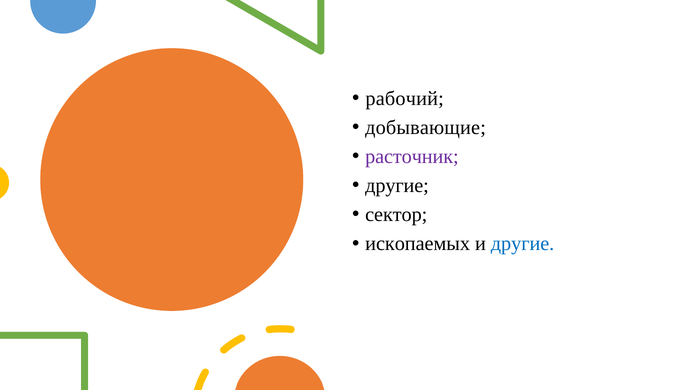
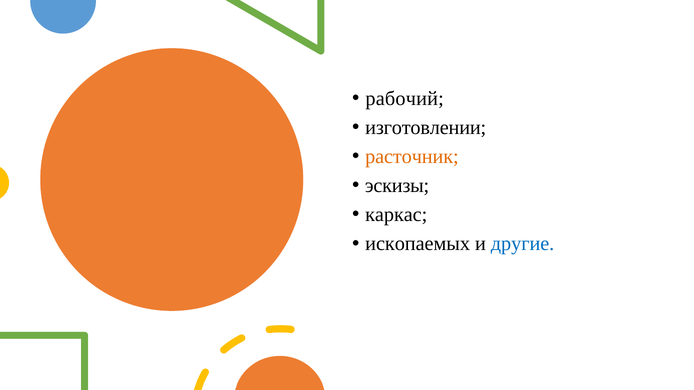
добывающие: добывающие -> изготовлении
расточник colour: purple -> orange
другие at (397, 186): другие -> эскизы
сектор: сектор -> каркас
